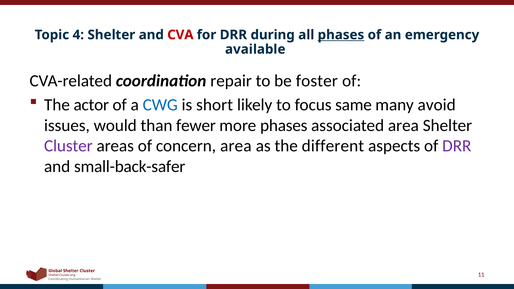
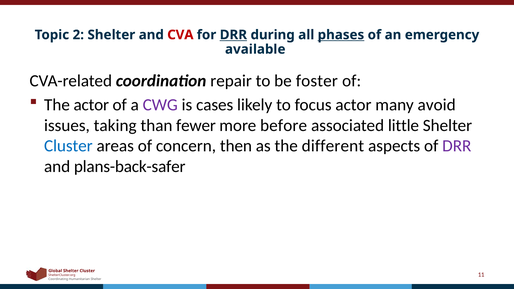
4: 4 -> 2
DRR at (233, 35) underline: none -> present
CWG colour: blue -> purple
short: short -> cases
focus same: same -> actor
would: would -> taking
more phases: phases -> before
associated area: area -> little
Cluster at (68, 146) colour: purple -> blue
concern area: area -> then
small-back-safer: small-back-safer -> plans-back-safer
